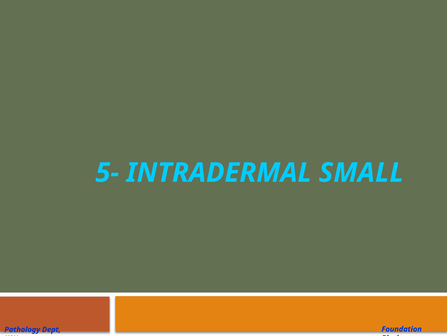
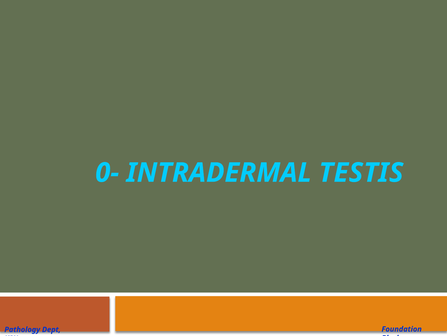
5-: 5- -> 0-
SMALL: SMALL -> TESTIS
